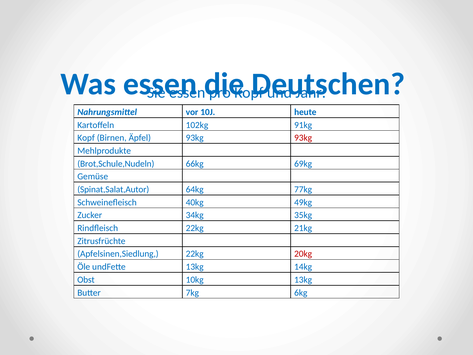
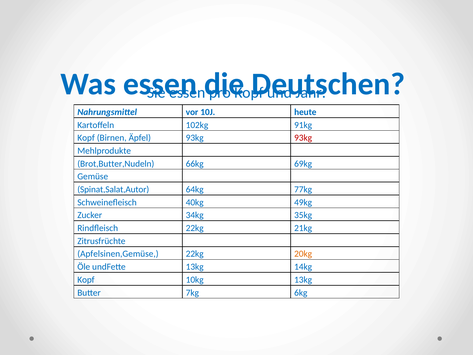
Brot,Schule,Nudeln: Brot,Schule,Nudeln -> Brot,Butter,Nudeln
Apfelsinen,Siedlung: Apfelsinen,Siedlung -> Apfelsinen,Gemüse
20kg colour: red -> orange
Obst at (86, 280): Obst -> Kopf
